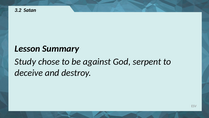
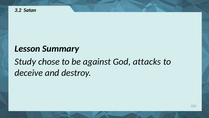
serpent: serpent -> attacks
